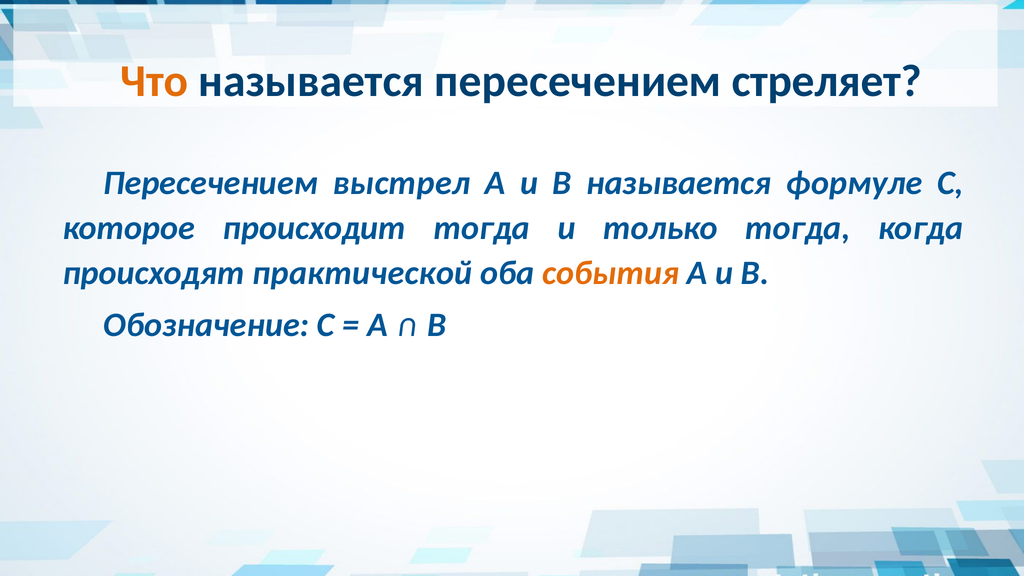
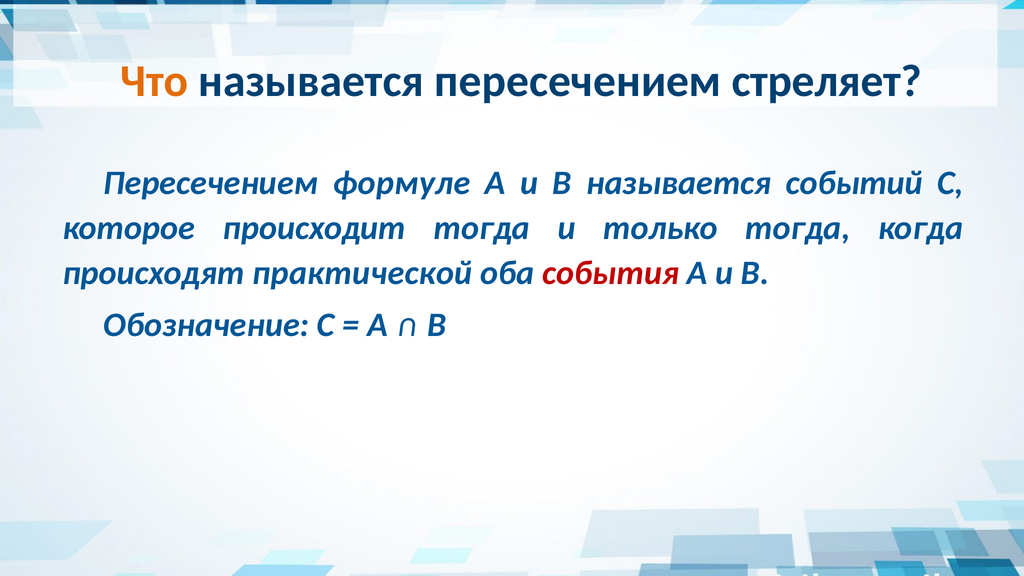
выстрел: выстрел -> формуле
формуле: формуле -> событий
события colour: orange -> red
